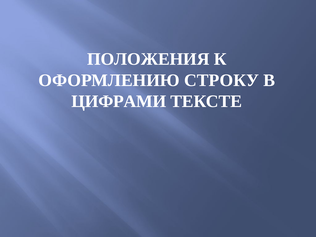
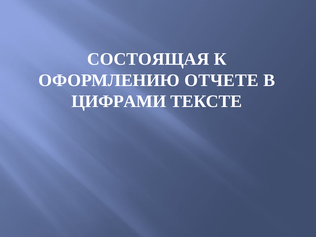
ПОЛОЖЕНИЯ: ПОЛОЖЕНИЯ -> СОСТОЯЩАЯ
СТРОКУ: СТРОКУ -> ОТЧЕТЕ
